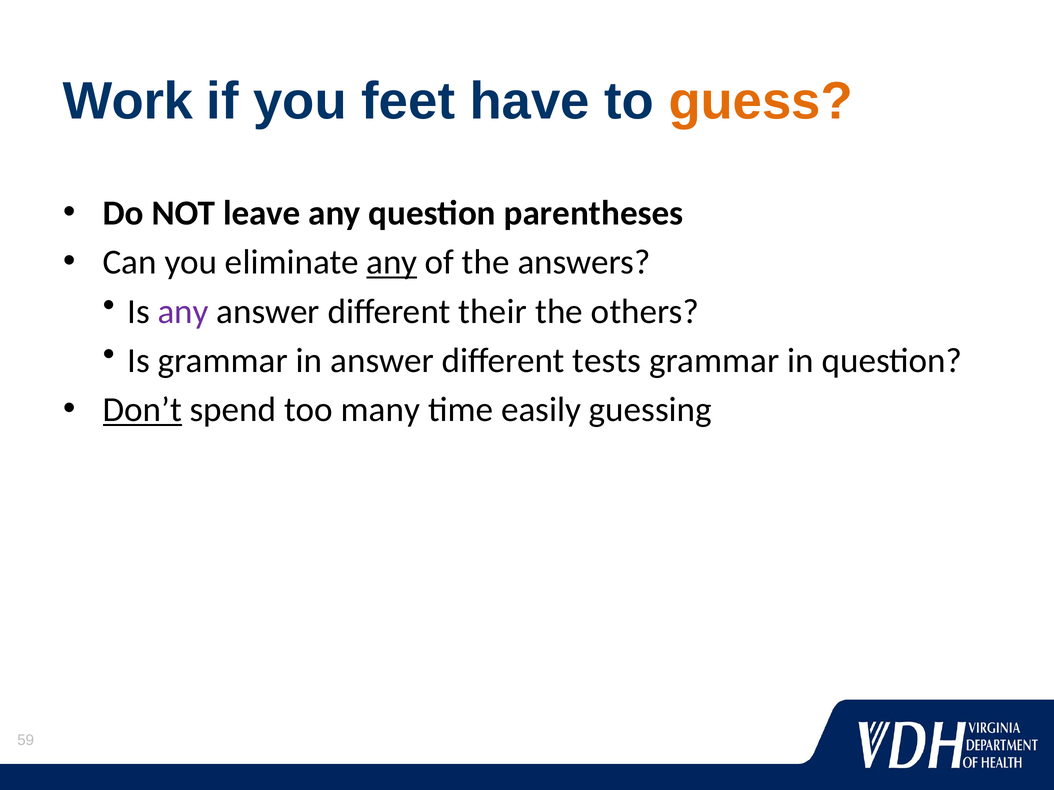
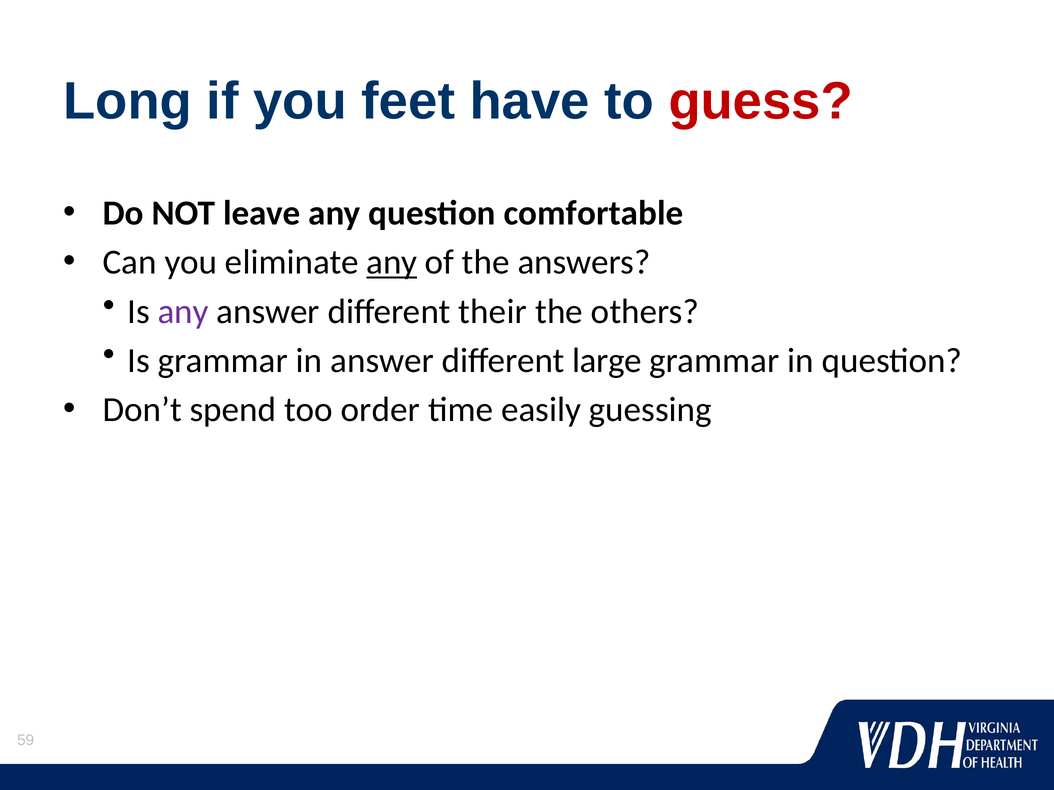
Work: Work -> Long
guess colour: orange -> red
parentheses: parentheses -> comfortable
tests: tests -> large
Don’t underline: present -> none
many: many -> order
